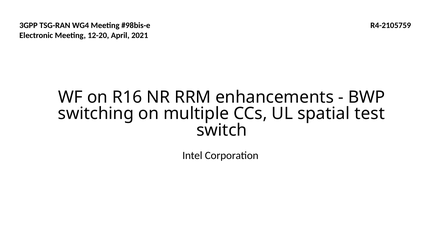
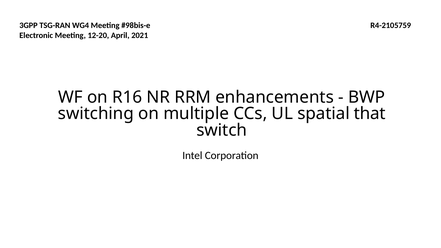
test: test -> that
